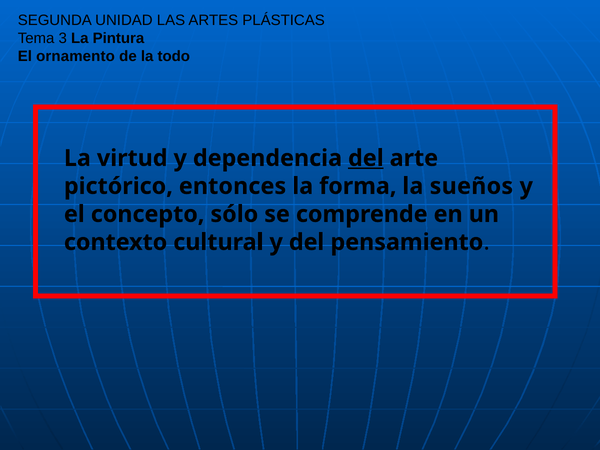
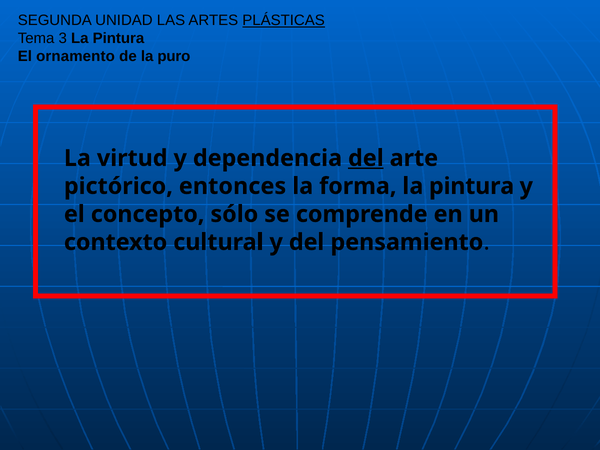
PLÁSTICAS underline: none -> present
todo: todo -> puro
forma la sueños: sueños -> pintura
